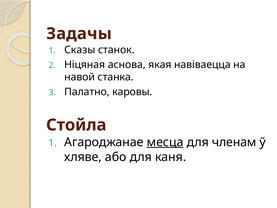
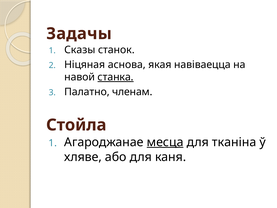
станка underline: none -> present
каровы: каровы -> членам
членам: членам -> тканіна
